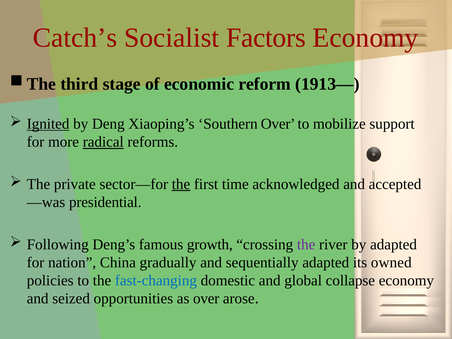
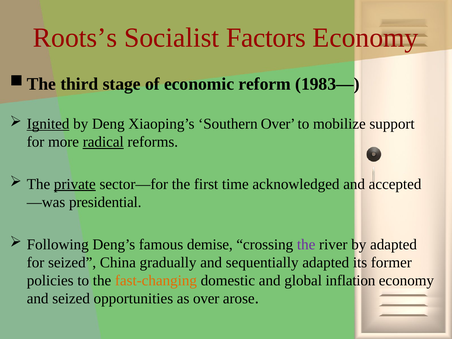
Catch’s: Catch’s -> Roots’s
1913—: 1913— -> 1983—
private underline: none -> present
the at (181, 184) underline: present -> none
growth: growth -> demise
for nation: nation -> seized
owned: owned -> former
fast-changing colour: blue -> orange
collapse: collapse -> inflation
